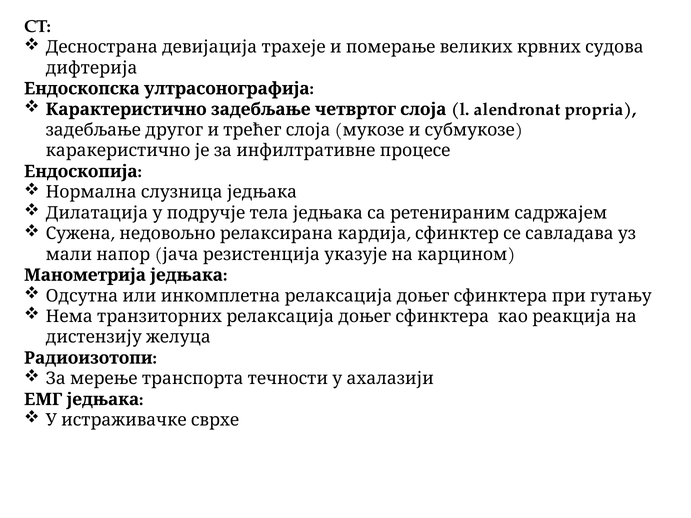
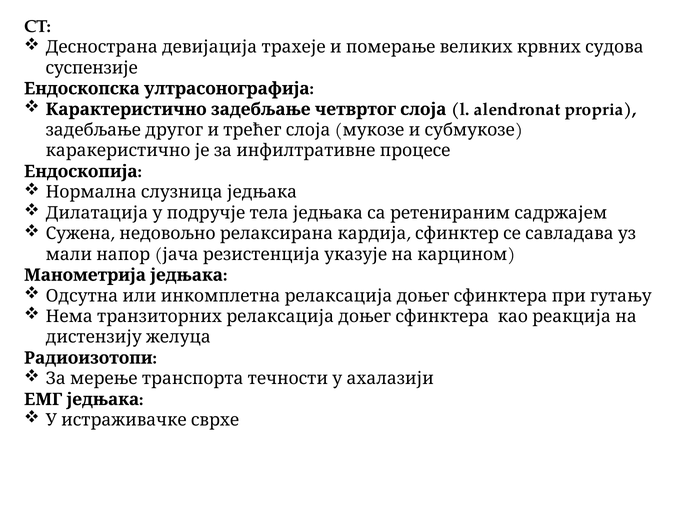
дифтерија: дифтерија -> суспензије
